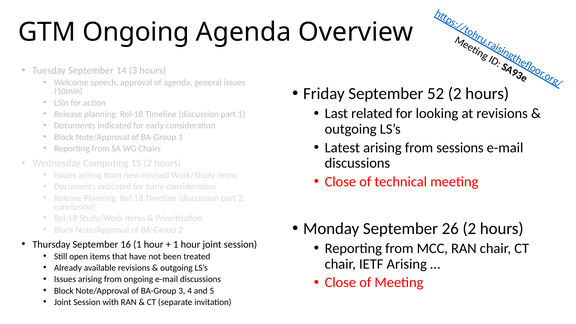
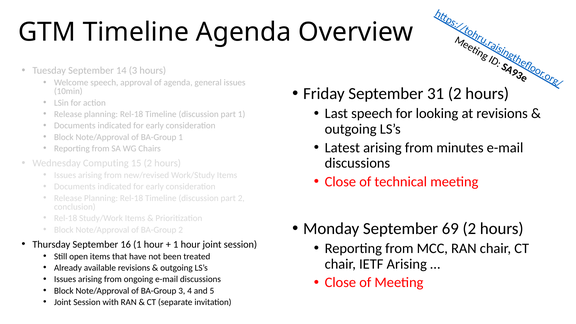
GTM Ongoing: Ongoing -> Timeline
52: 52 -> 31
Last related: related -> speech
sessions: sessions -> minutes
26: 26 -> 69
